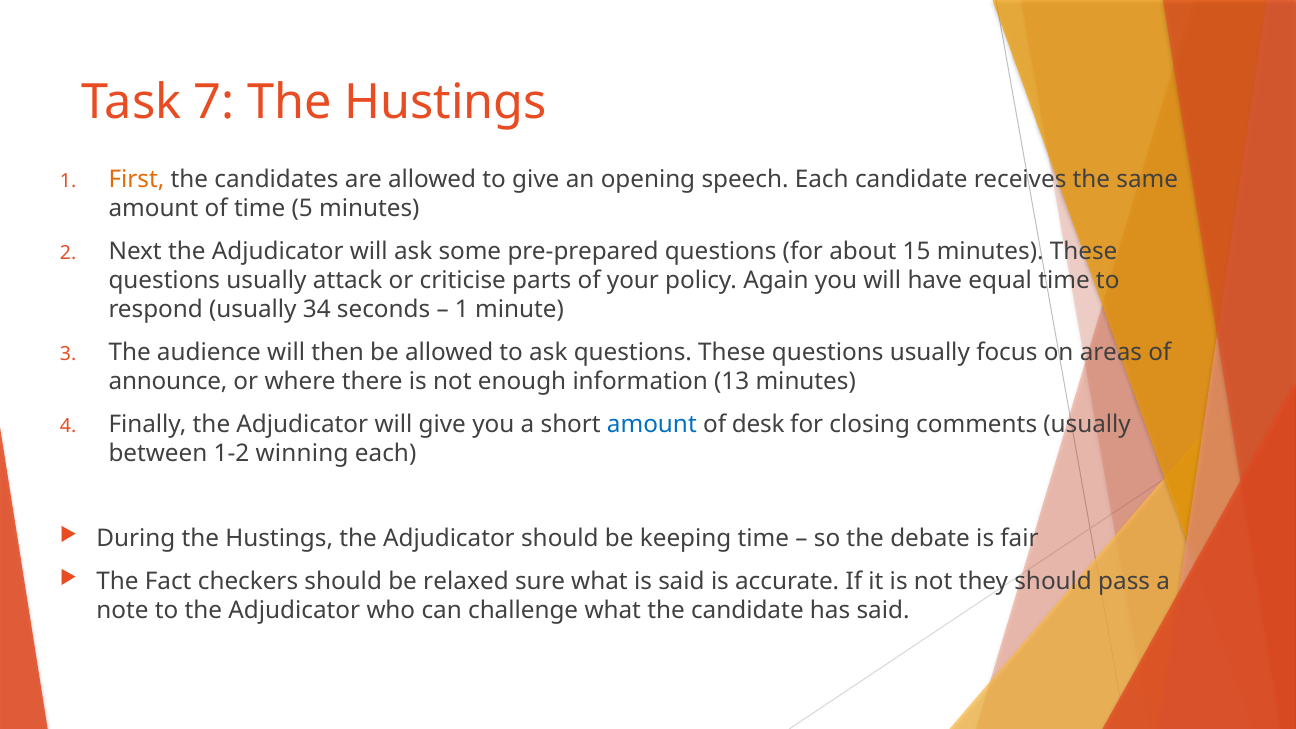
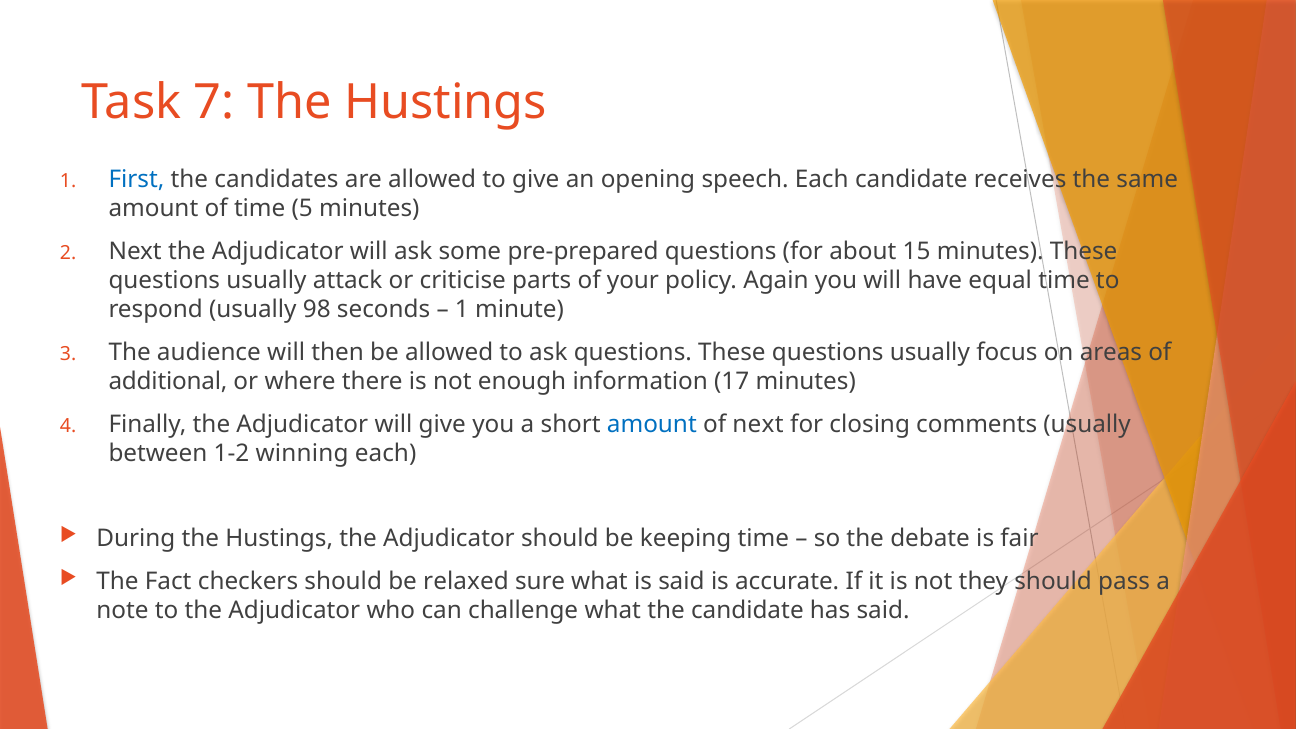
First colour: orange -> blue
34: 34 -> 98
announce: announce -> additional
13: 13 -> 17
of desk: desk -> next
